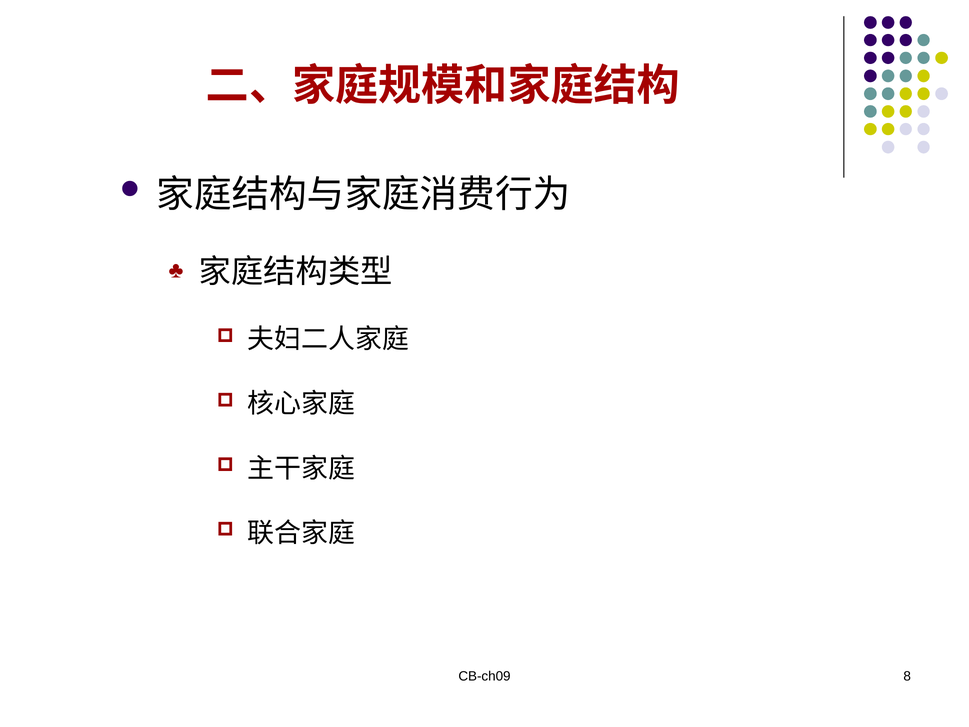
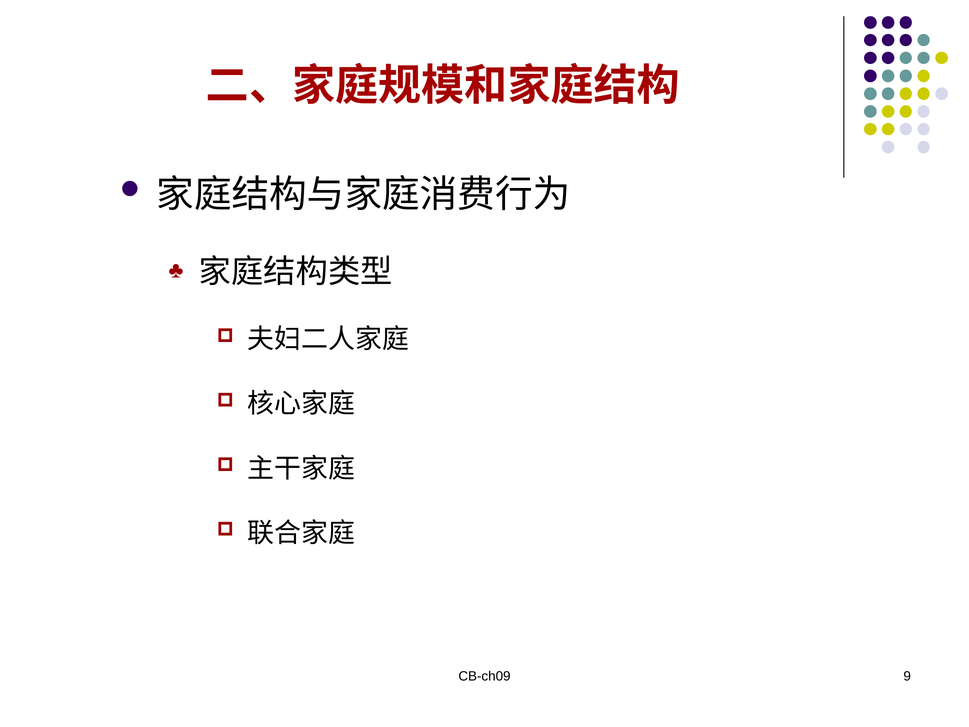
8: 8 -> 9
